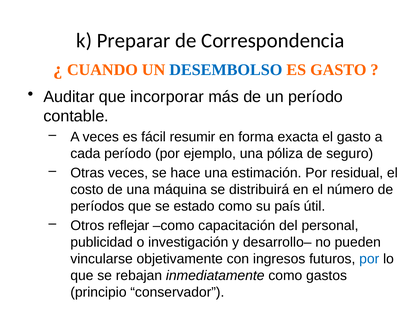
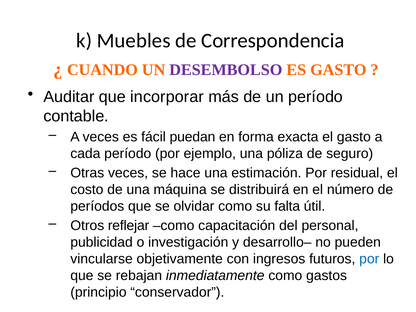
Preparar: Preparar -> Muebles
DESEMBOLSO colour: blue -> purple
resumir: resumir -> puedan
estado: estado -> olvidar
país: país -> falta
